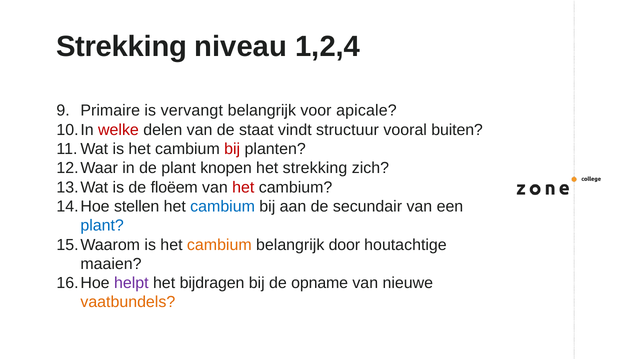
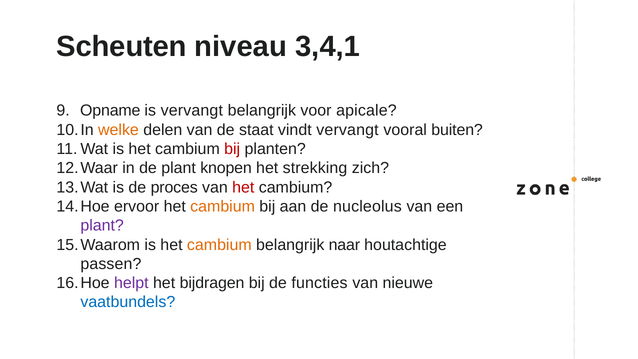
Strekking at (122, 47): Strekking -> Scheuten
1,2,4: 1,2,4 -> 3,4,1
Primaire: Primaire -> Opname
welke colour: red -> orange
vindt structuur: structuur -> vervangt
floëem: floëem -> proces
stellen: stellen -> ervoor
cambium at (223, 206) colour: blue -> orange
secundair: secundair -> nucleolus
plant at (102, 226) colour: blue -> purple
door: door -> naar
maaien: maaien -> passen
opname: opname -> functies
vaatbundels colour: orange -> blue
